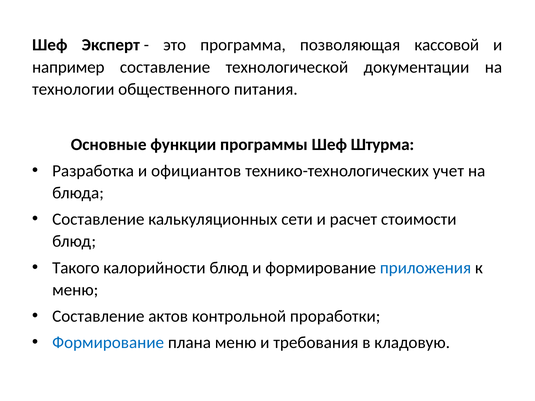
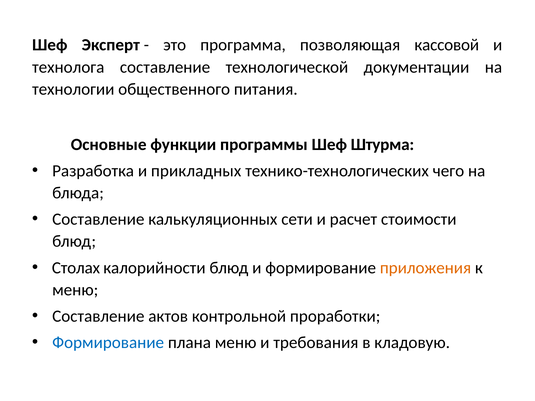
например: например -> технолога
официантов: официантов -> прикладных
учет: учет -> чего
Такого: Такого -> Столах
приложения colour: blue -> orange
